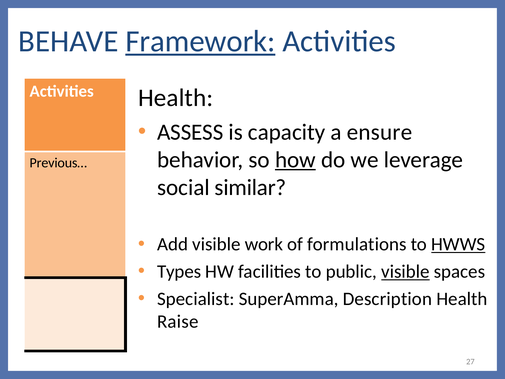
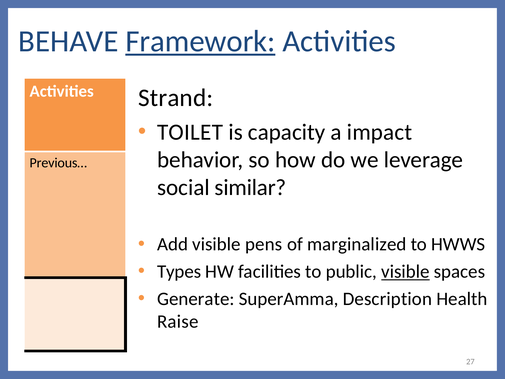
Health at (176, 98): Health -> Strand
ASSESS: ASSESS -> TOILET
ensure: ensure -> impact
how underline: present -> none
work: work -> pens
formulations: formulations -> marginalized
HWWS underline: present -> none
Specialist: Specialist -> Generate
